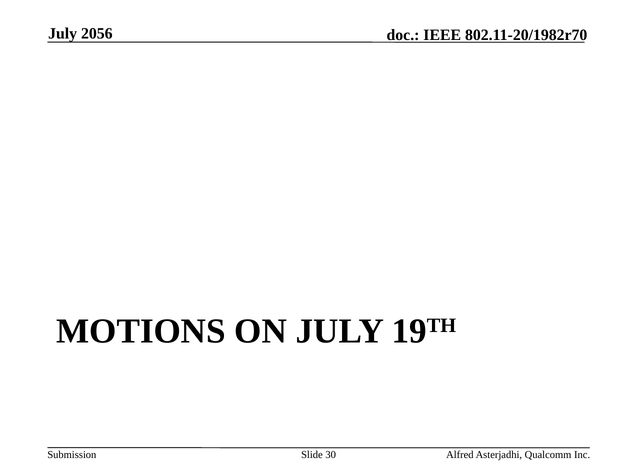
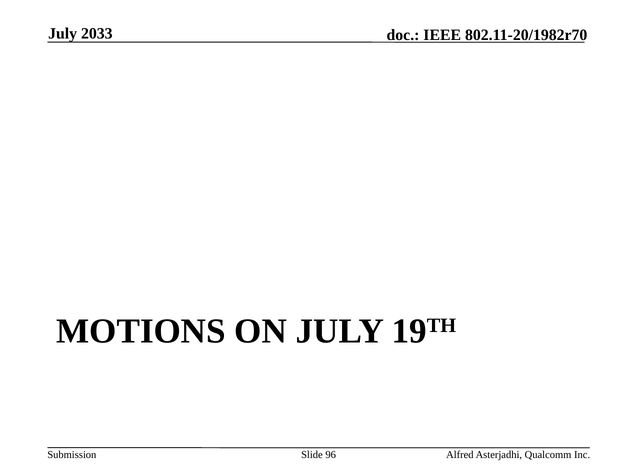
2056: 2056 -> 2033
30: 30 -> 96
